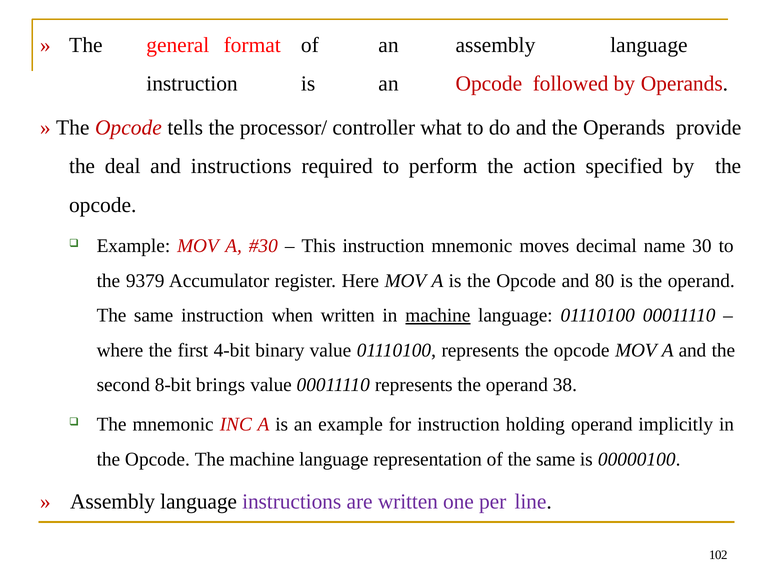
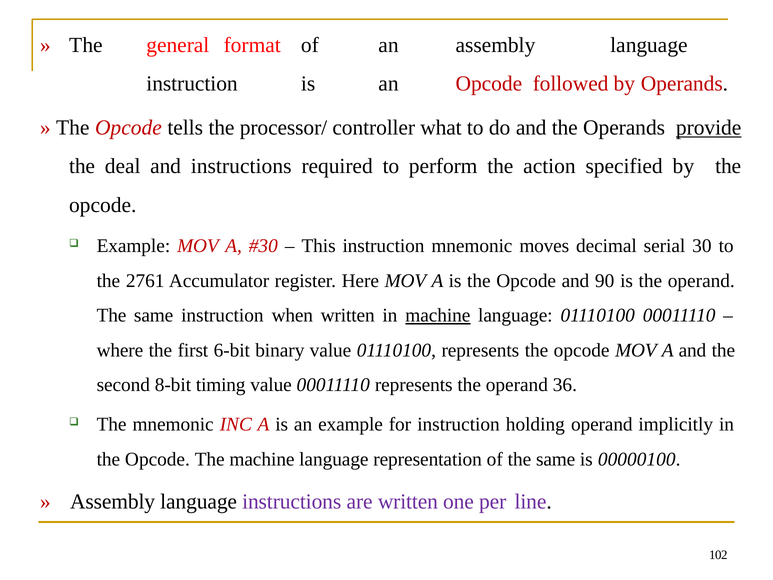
provide underline: none -> present
name: name -> serial
9379: 9379 -> 2761
80: 80 -> 90
4-bit: 4-bit -> 6-bit
brings: brings -> timing
38: 38 -> 36
